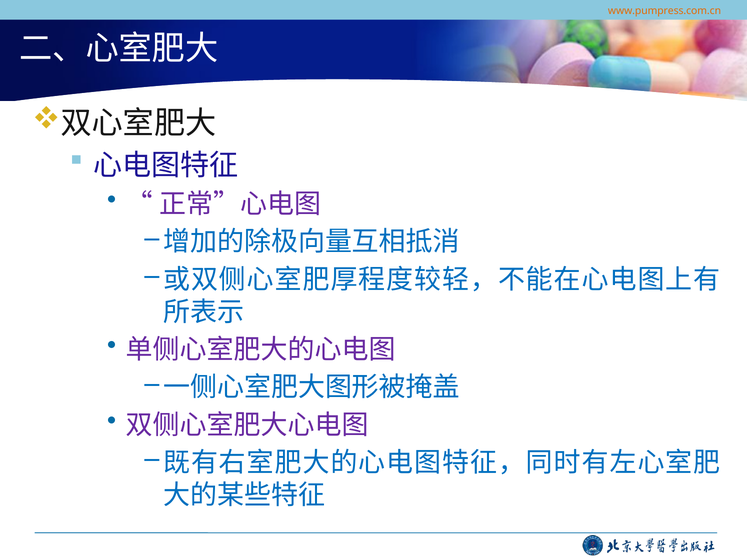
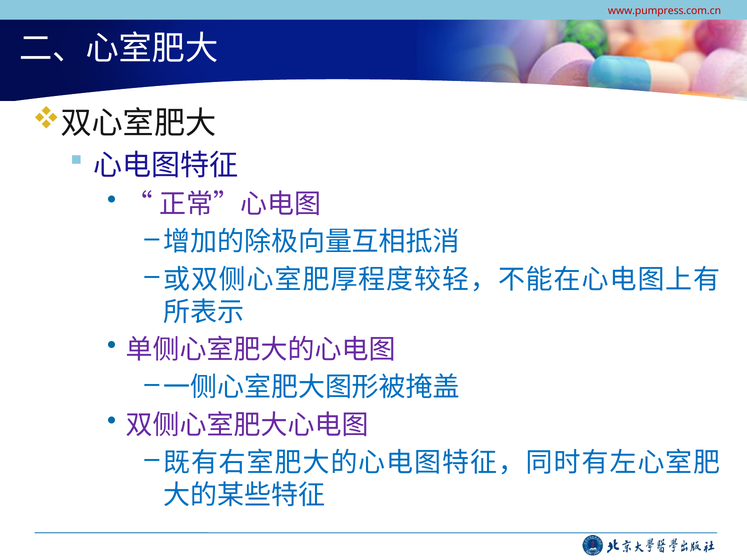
www.pumpress.com.cn colour: orange -> red
